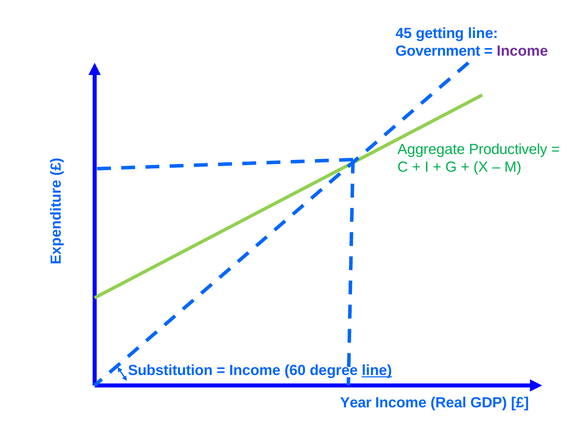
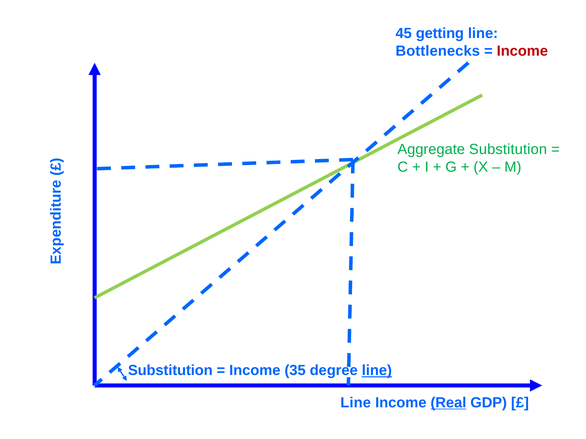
Government: Government -> Bottlenecks
Income at (522, 51) colour: purple -> red
Productively at (508, 150): Productively -> Substitution
60: 60 -> 35
Year at (356, 403): Year -> Line
Real underline: none -> present
